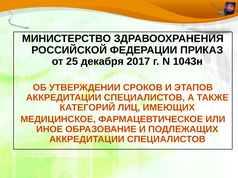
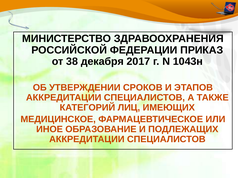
25: 25 -> 38
